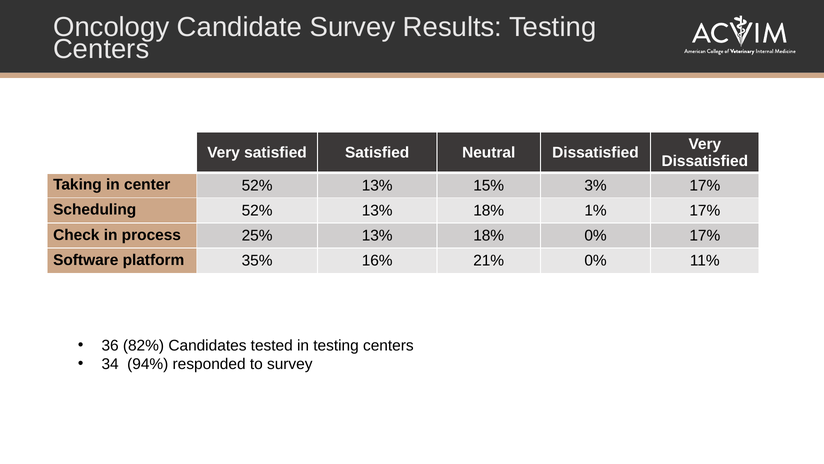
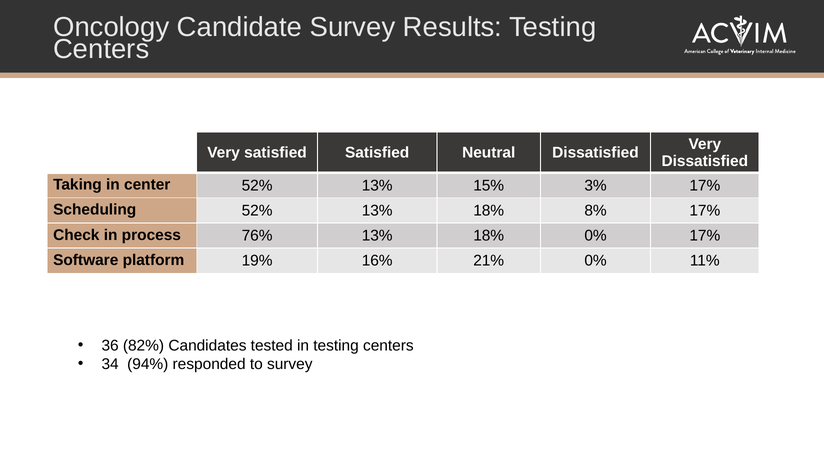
1%: 1% -> 8%
25%: 25% -> 76%
35%: 35% -> 19%
